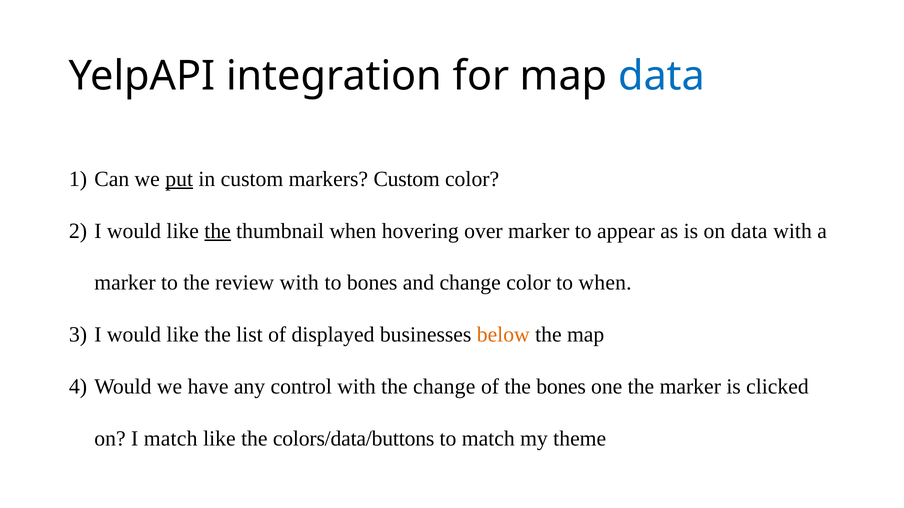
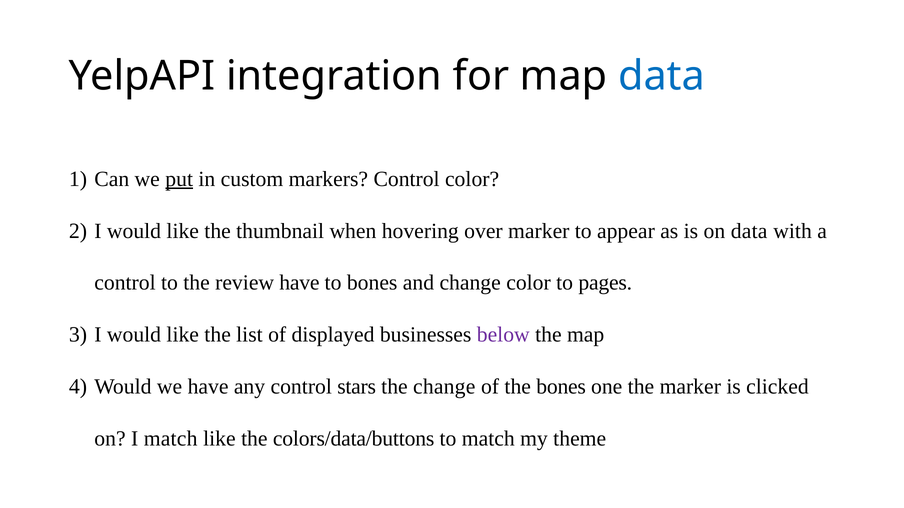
markers Custom: Custom -> Control
the at (218, 231) underline: present -> none
marker at (125, 283): marker -> control
review with: with -> have
to when: when -> pages
below colour: orange -> purple
control with: with -> stars
